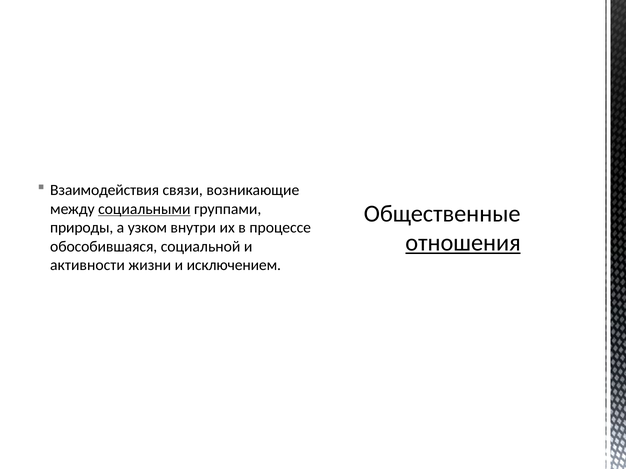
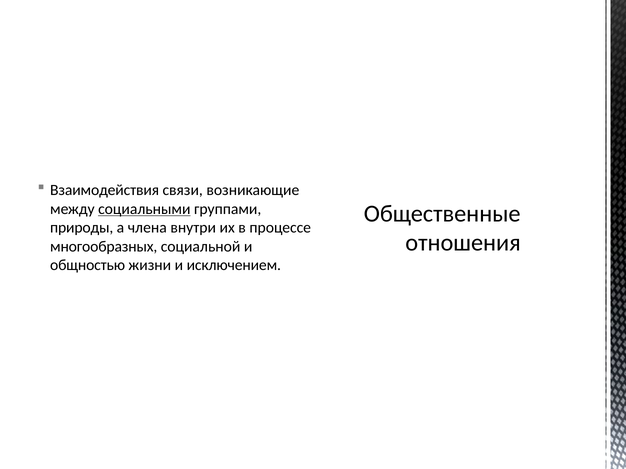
узком: узком -> члена
отношения underline: present -> none
обособившаяся: обособившаяся -> многообразных
активности: активности -> общностью
